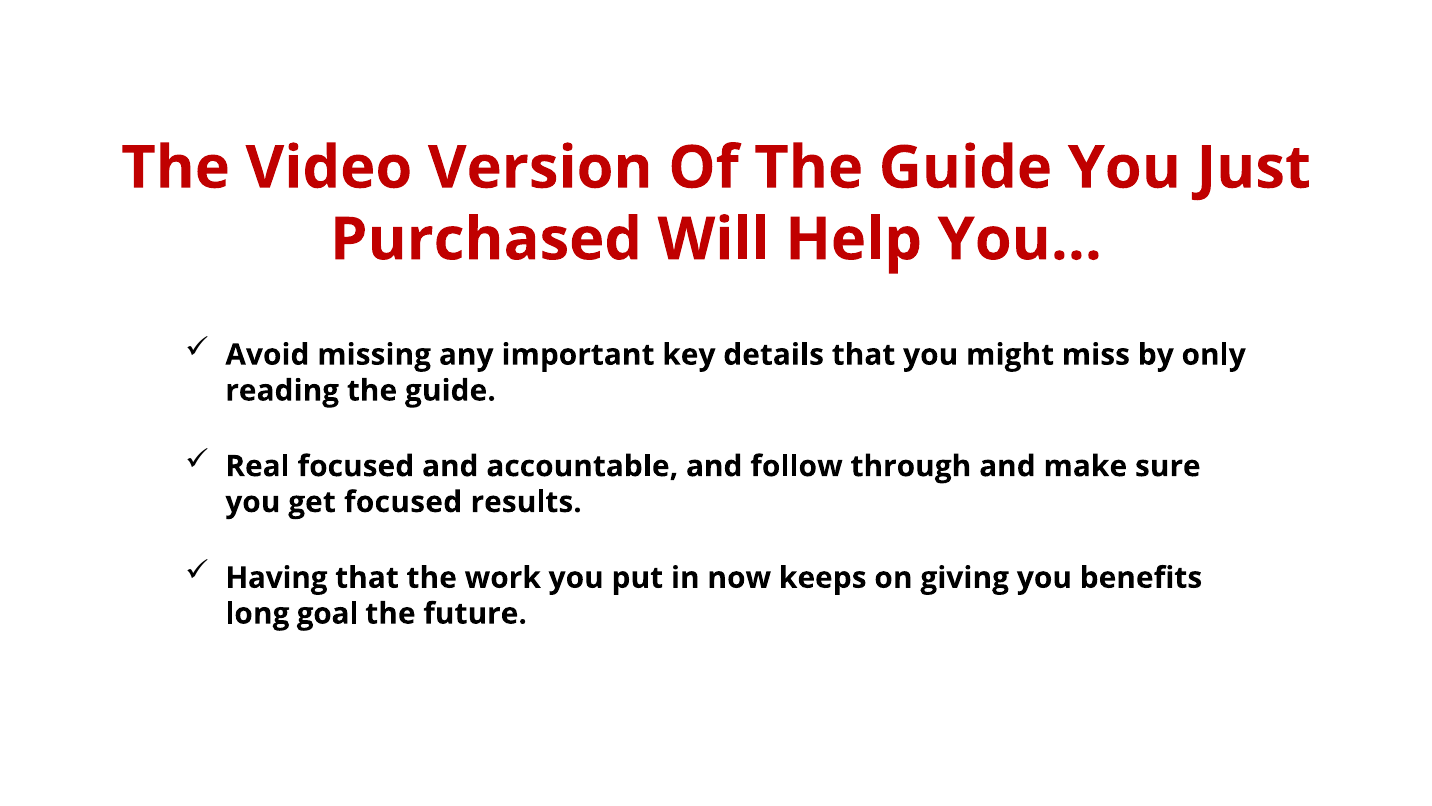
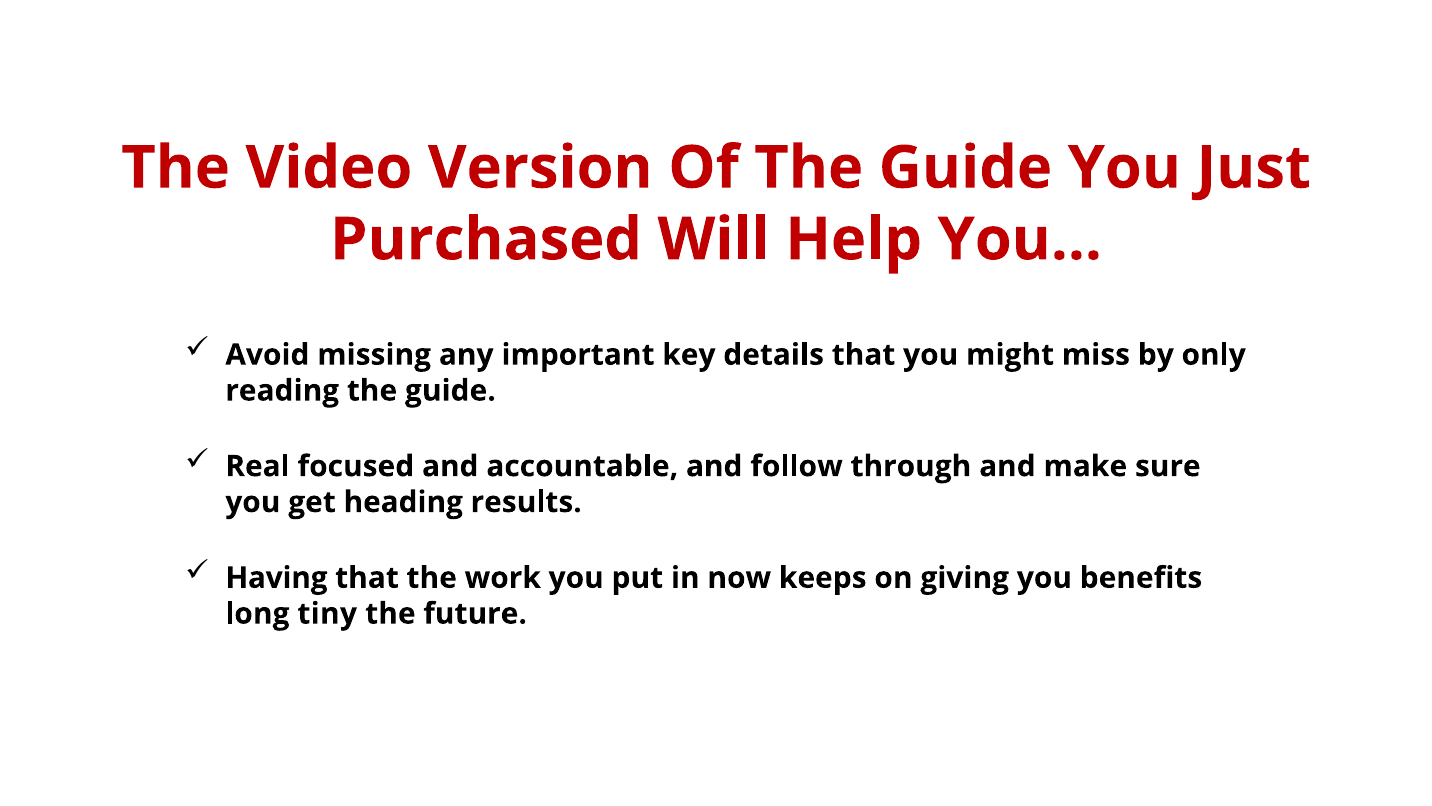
get focused: focused -> heading
goal: goal -> tiny
